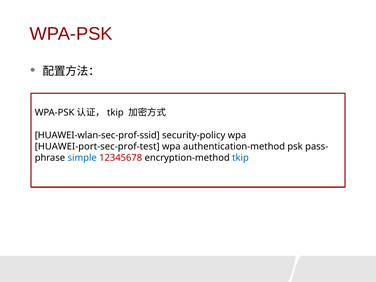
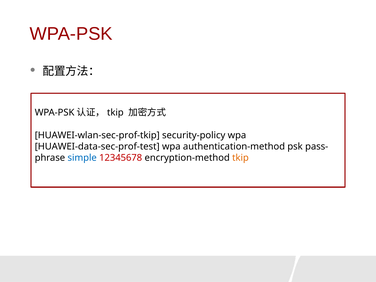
HUAWEI-wlan-sec-prof-ssid: HUAWEI-wlan-sec-prof-ssid -> HUAWEI-wlan-sec-prof-tkip
HUAWEI-port-sec-prof-test: HUAWEI-port-sec-prof-test -> HUAWEI-data-sec-prof-test
tkip colour: blue -> orange
